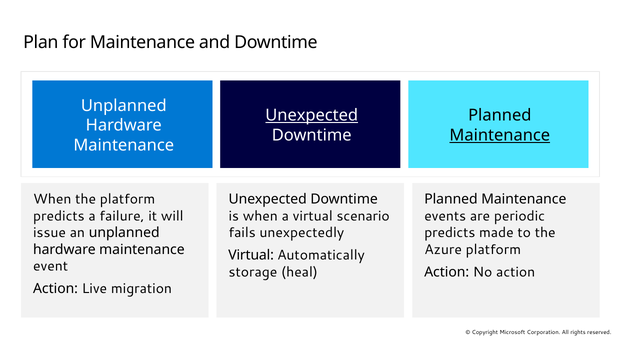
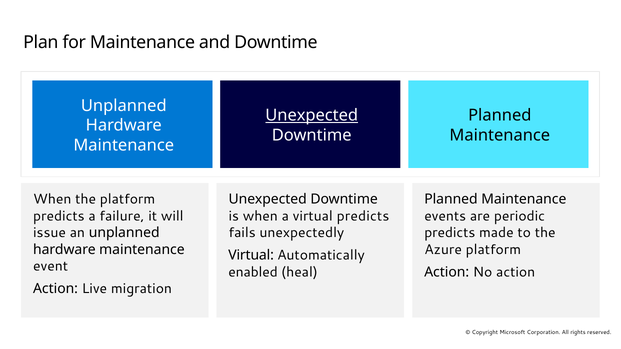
Maintenance at (500, 135) underline: present -> none
virtual scenario: scenario -> predicts
storage: storage -> enabled
